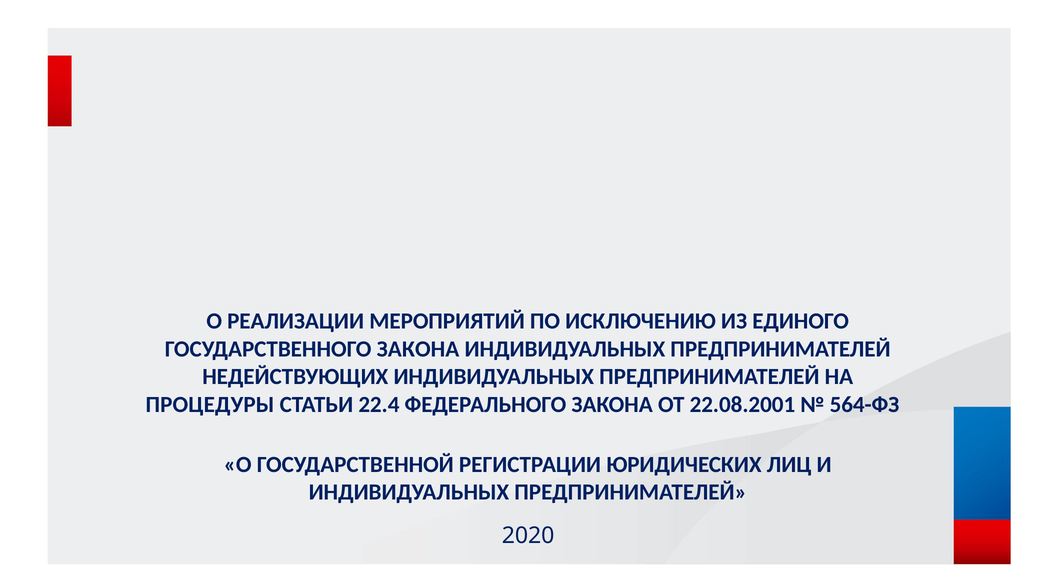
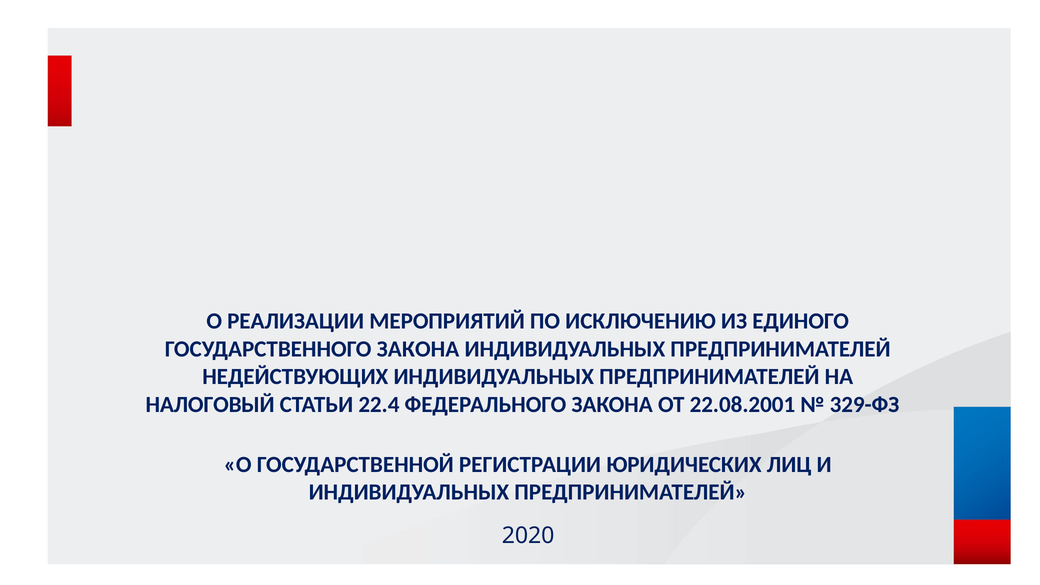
ПРОЦЕДУРЫ: ПРОЦЕДУРЫ -> НАЛОГОВЫЙ
564-ФЗ: 564-ФЗ -> 329-ФЗ
